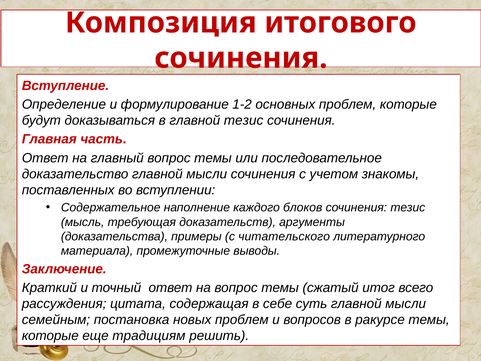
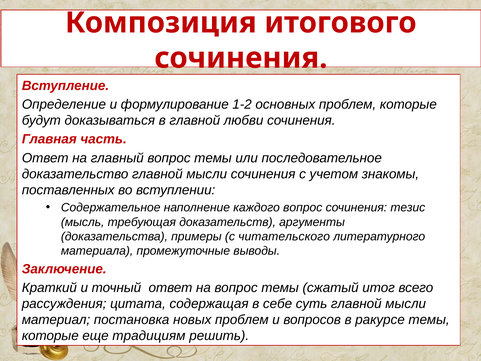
главной тезис: тезис -> любви
каждого блоков: блоков -> вопрос
семейным: семейным -> материал
